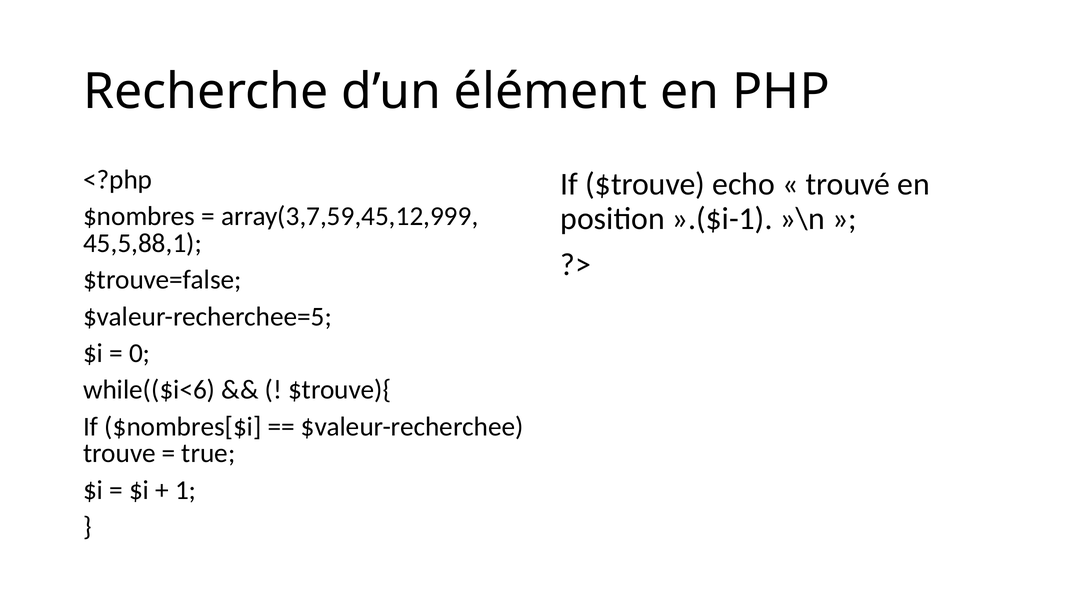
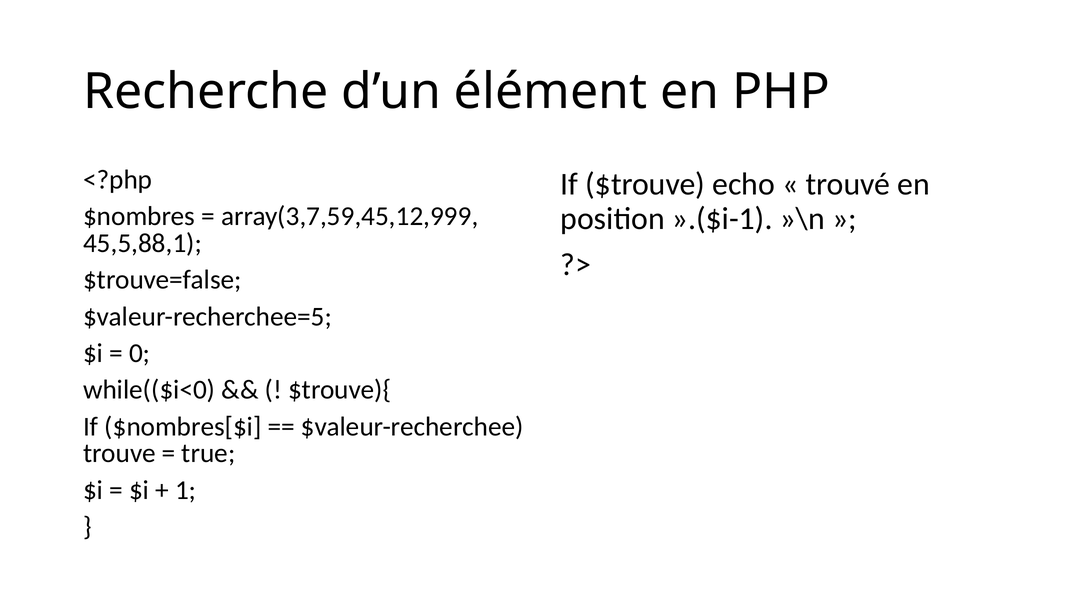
while(($i<6: while(($i<6 -> while(($i<0
